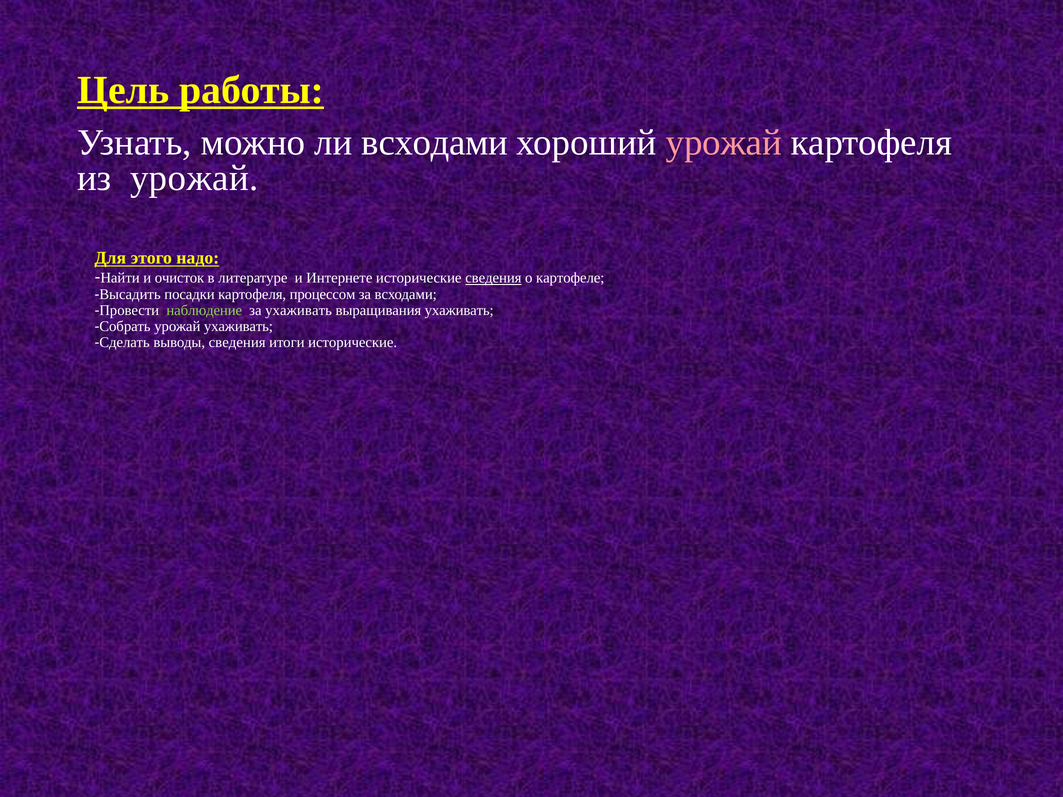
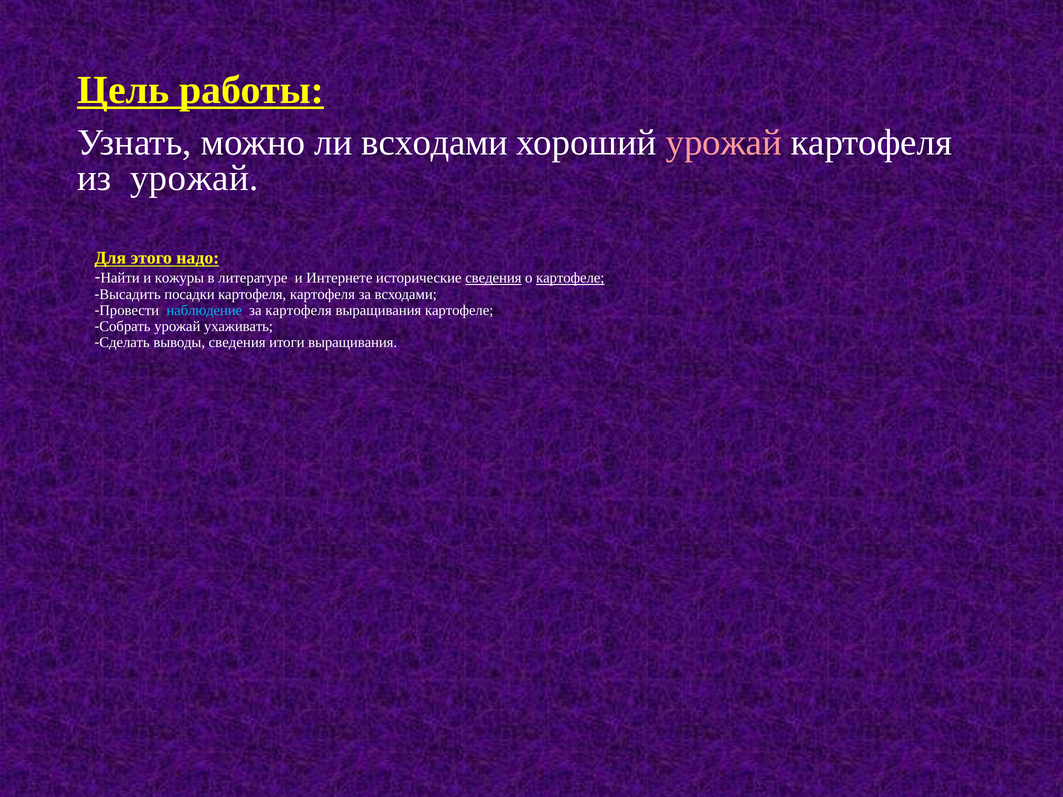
очисток: очисток -> кожуры
картофеле at (570, 278) underline: none -> present
картофеля процессом: процессом -> картофеля
наблюдение colour: light green -> light blue
за ухаживать: ухаживать -> картофеля
выращивания ухаживать: ухаживать -> картофеле
итоги исторические: исторические -> выращивания
